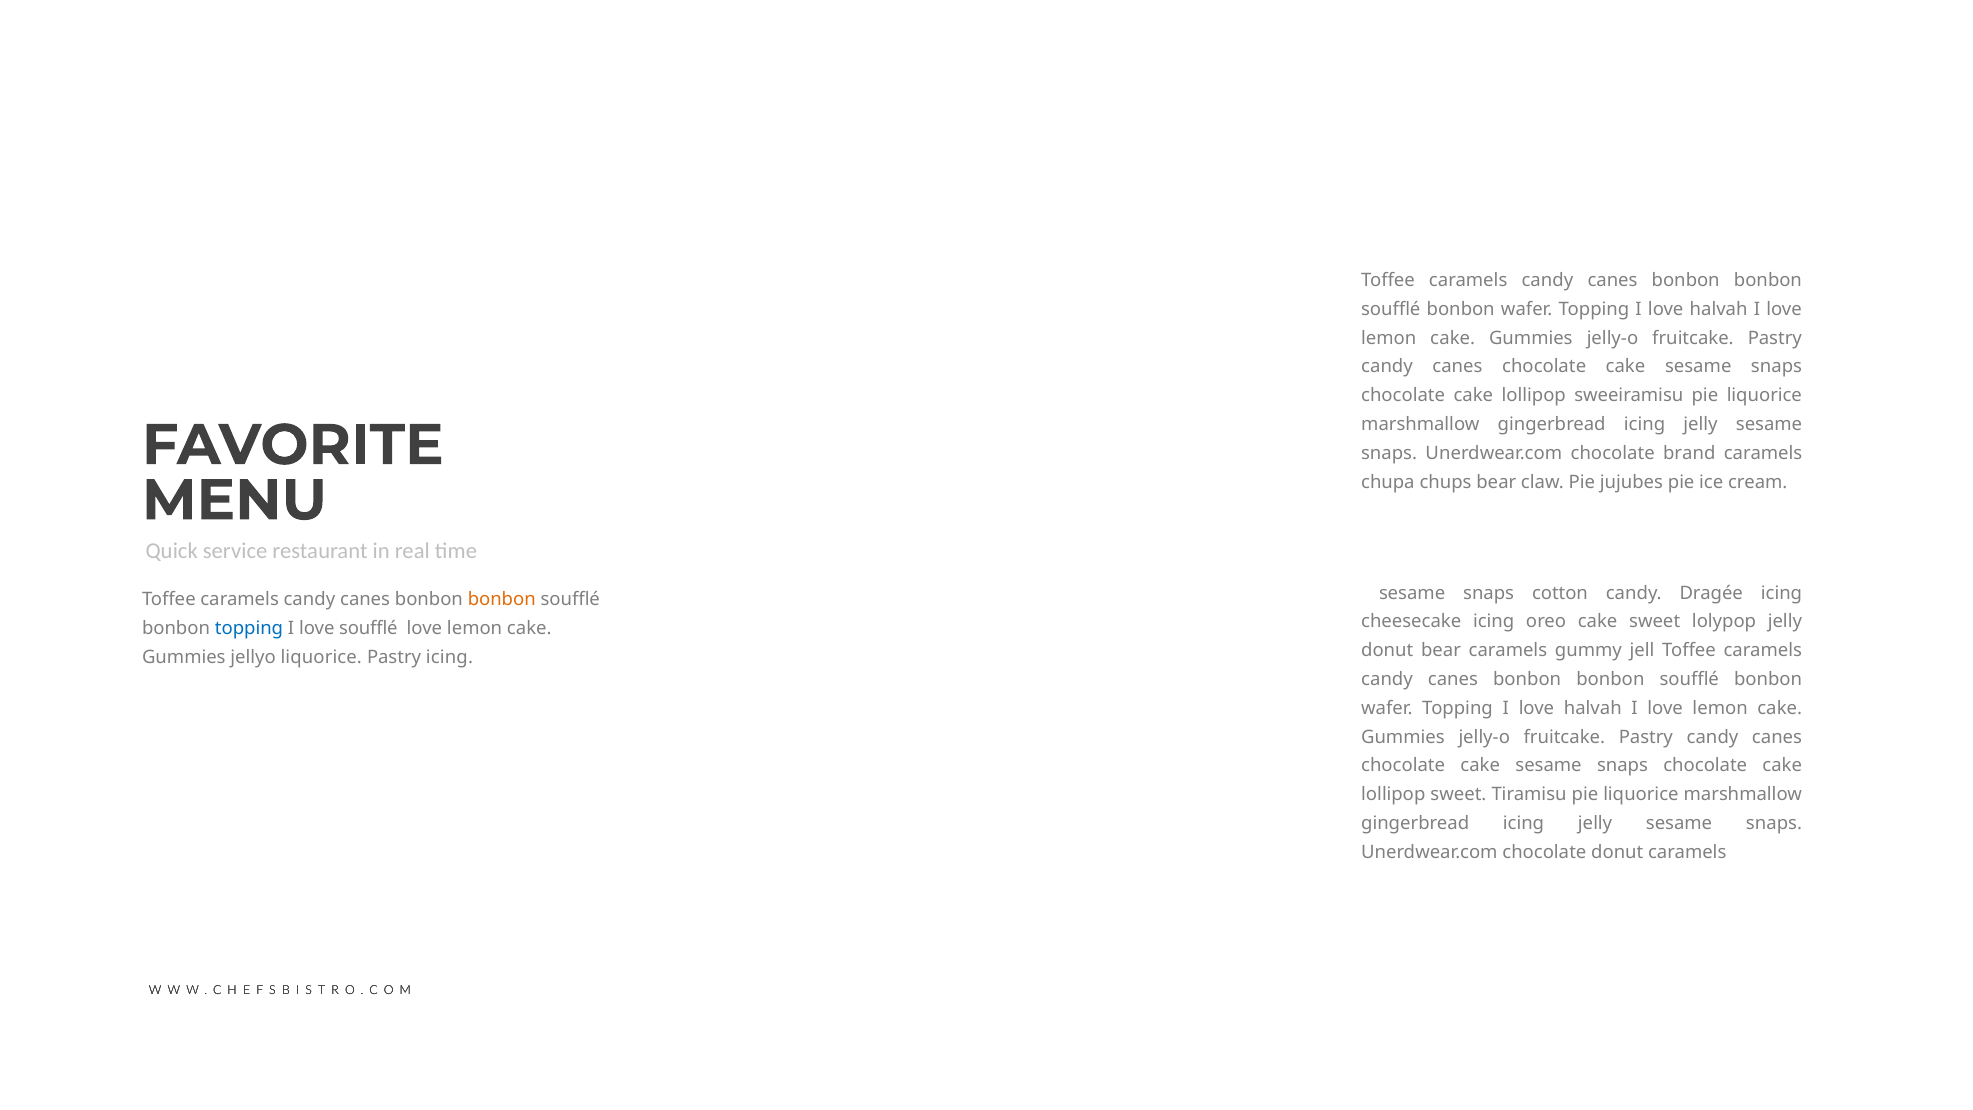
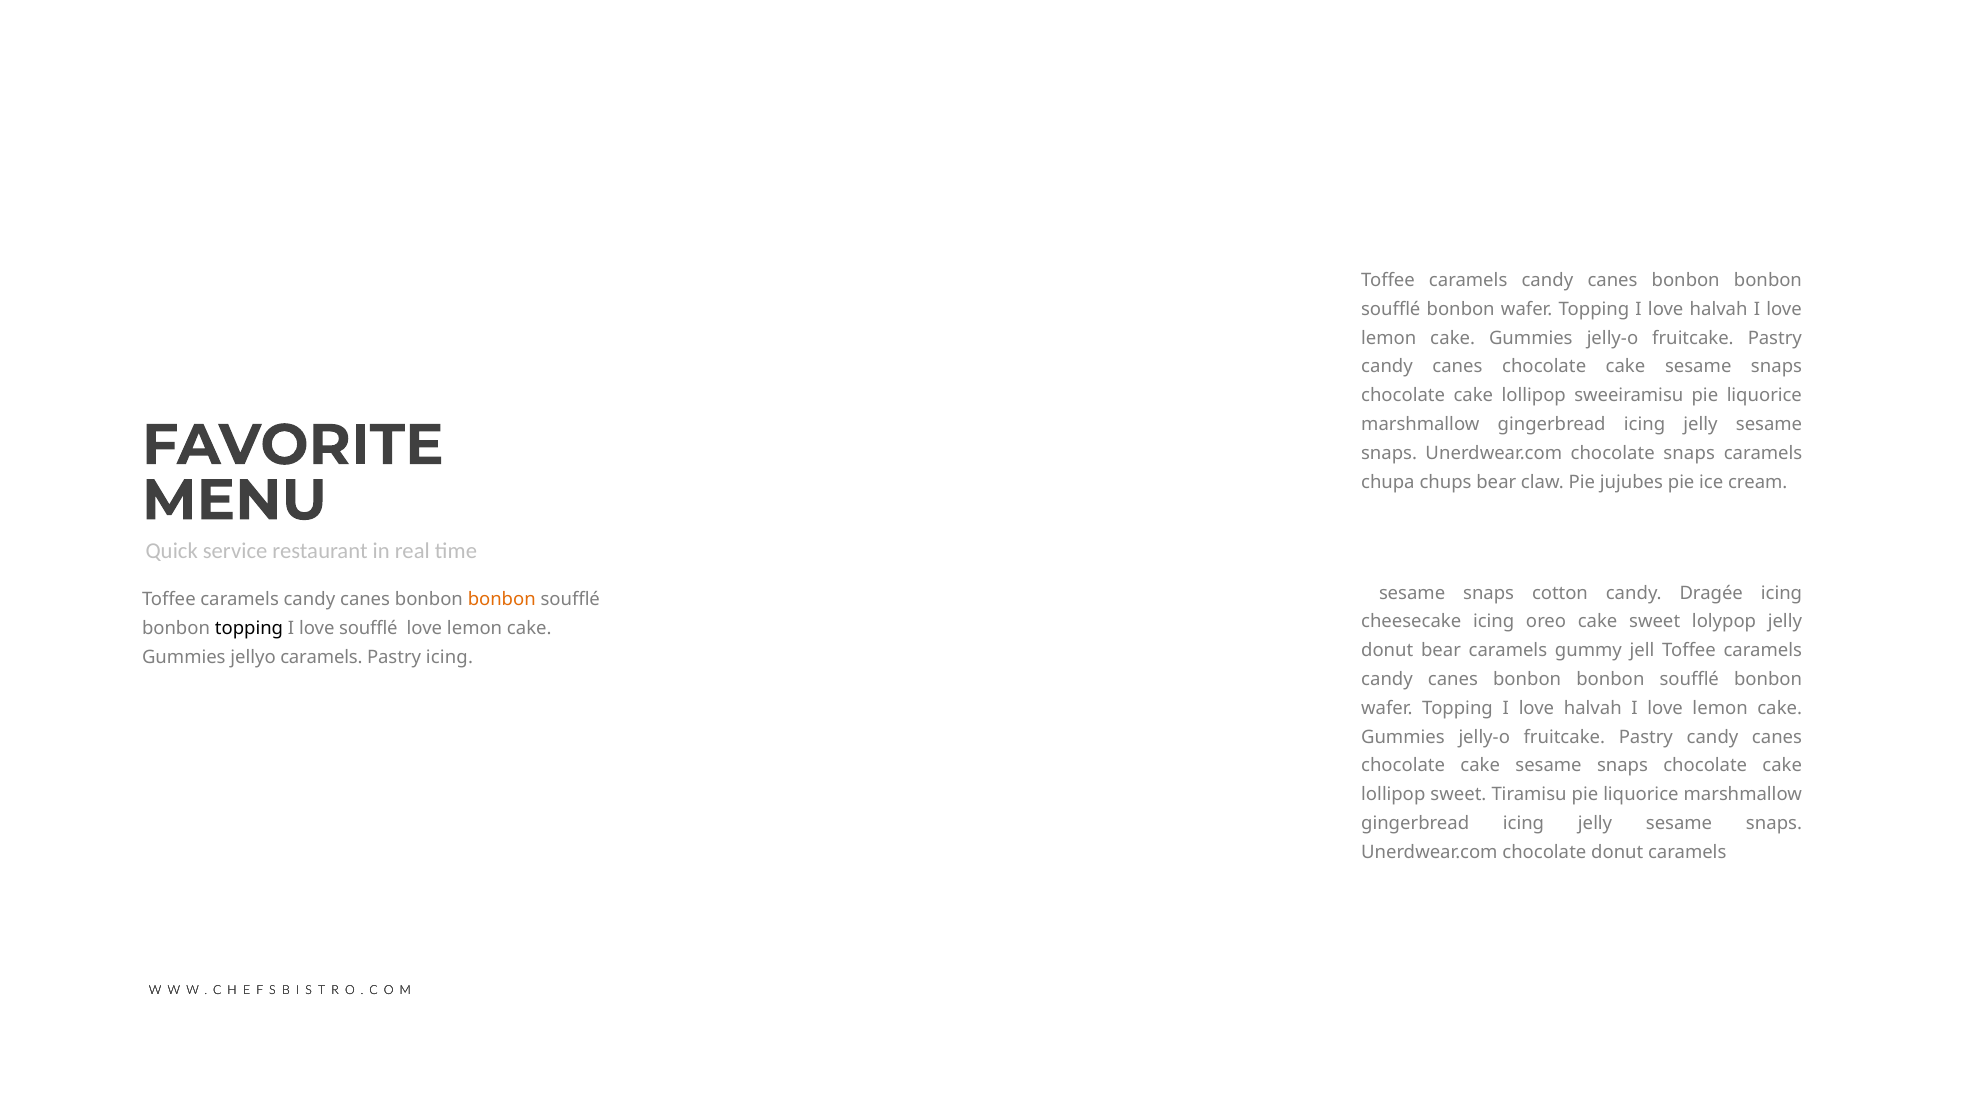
chocolate brand: brand -> snaps
topping at (249, 628) colour: blue -> black
jellyo liquorice: liquorice -> caramels
